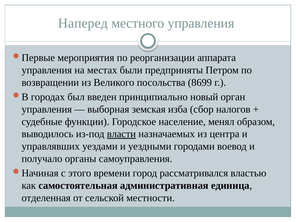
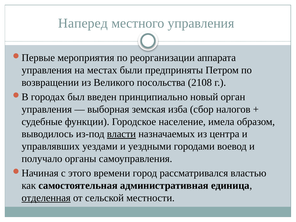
8699: 8699 -> 2108
менял: менял -> имела
отделенная underline: none -> present
